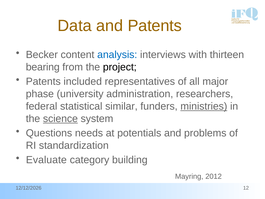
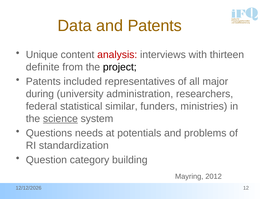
Becker: Becker -> Unique
analysis colour: blue -> red
bearing: bearing -> definite
phase: phase -> during
ministries underline: present -> none
Evaluate: Evaluate -> Question
